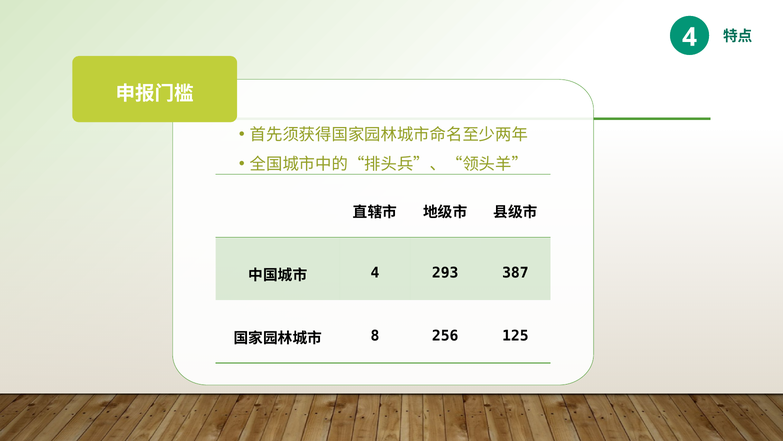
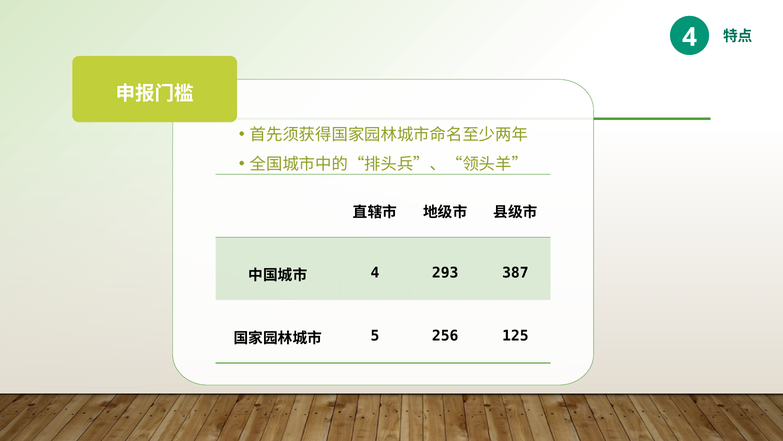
8: 8 -> 5
